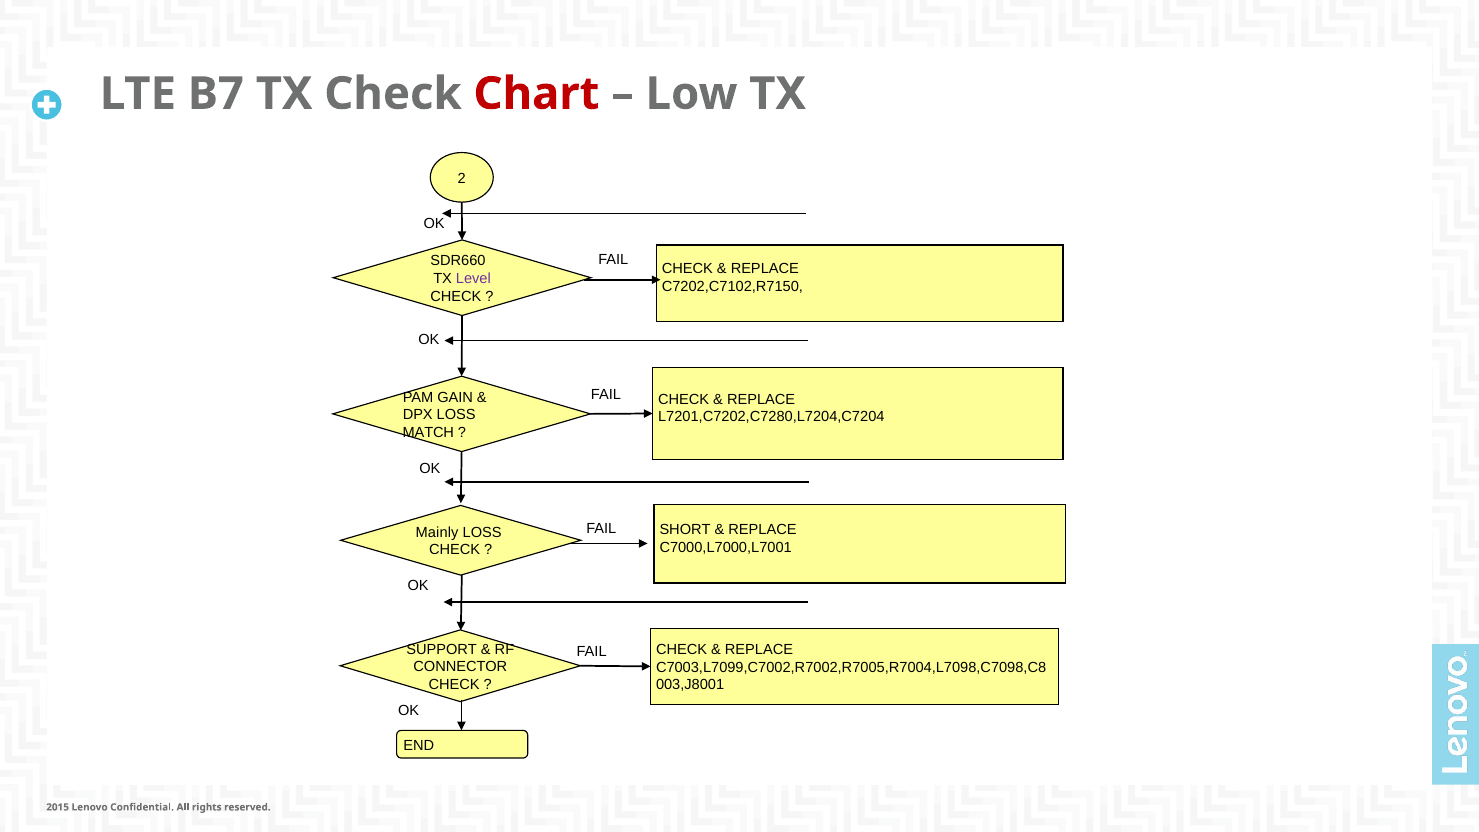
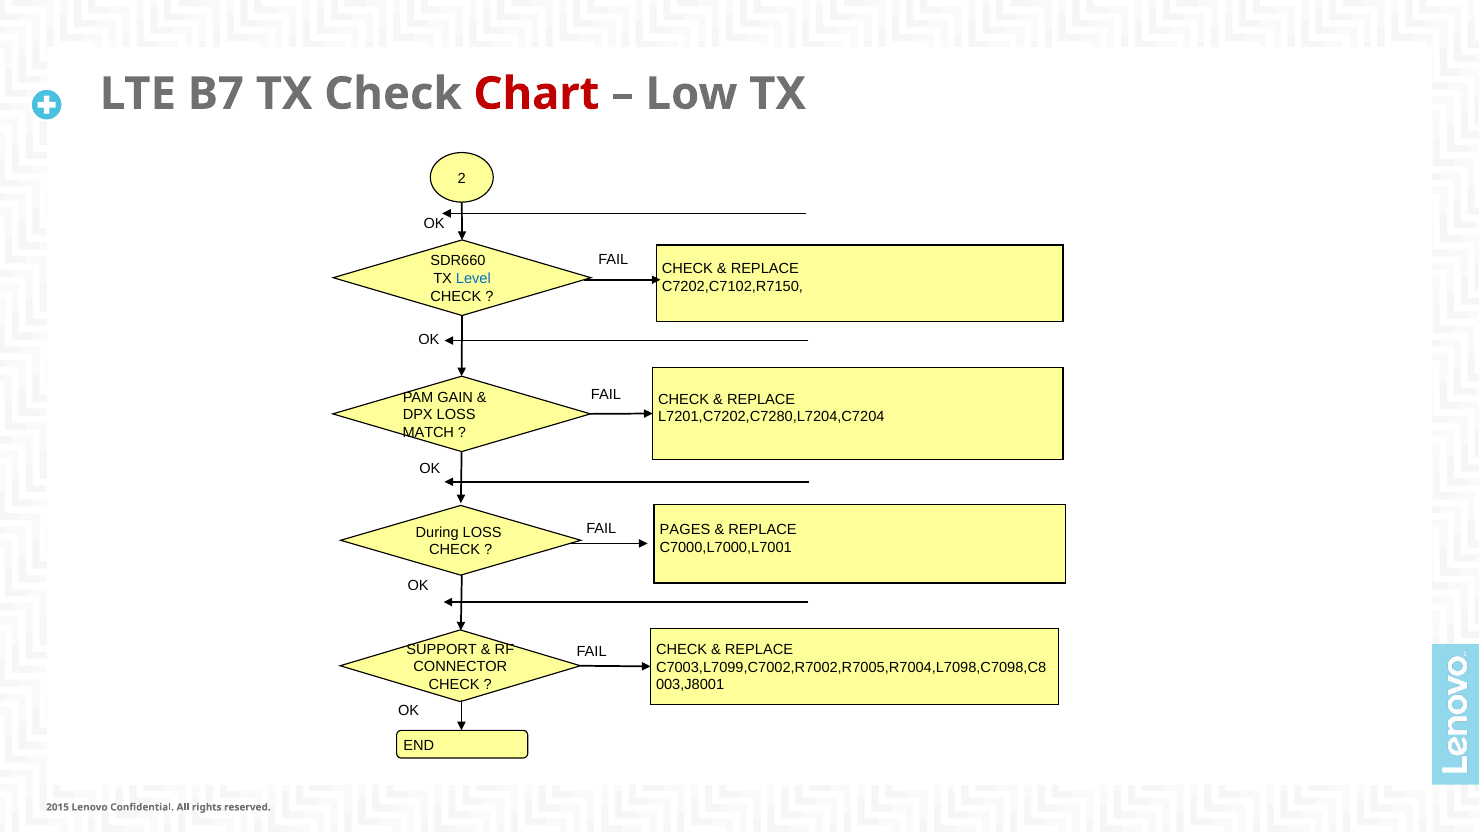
Level colour: purple -> blue
SHORT: SHORT -> PAGES
Mainly: Mainly -> During
